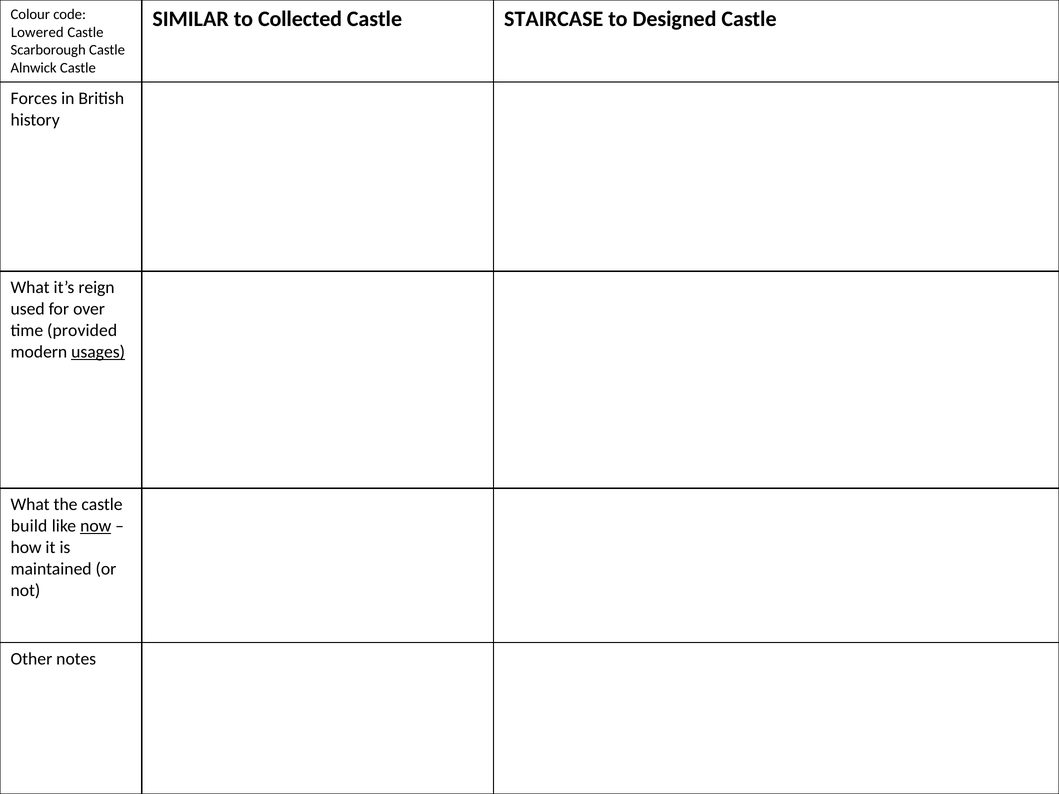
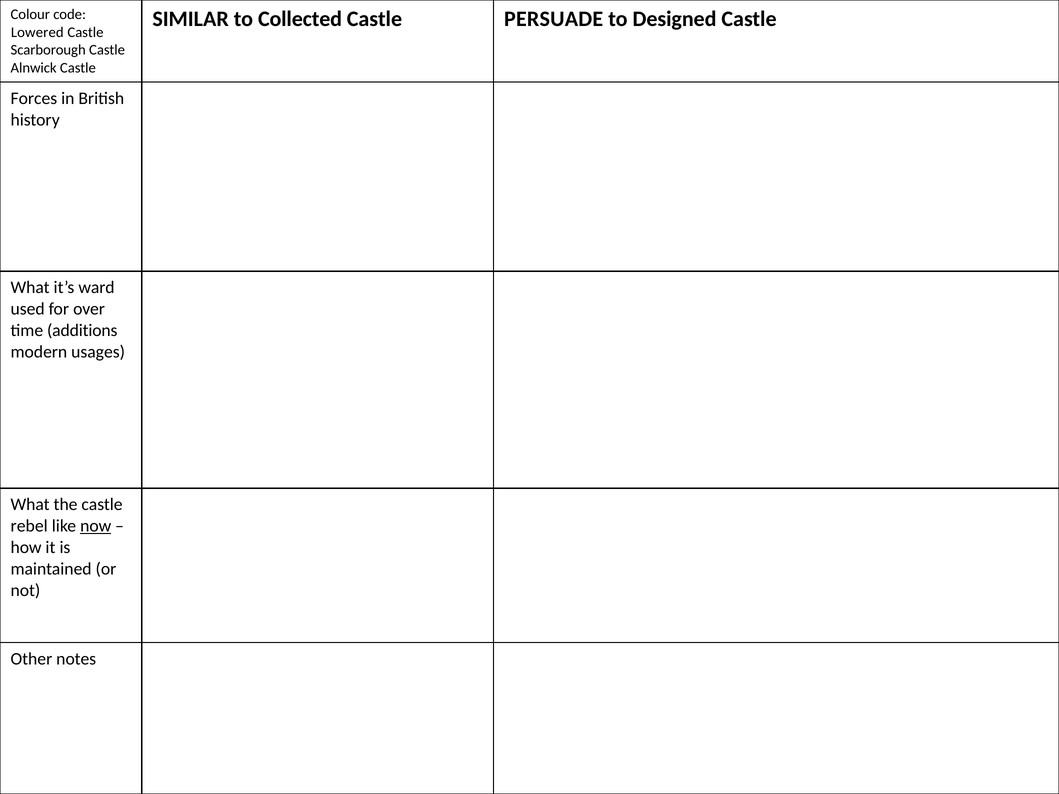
STAIRCASE: STAIRCASE -> PERSUADE
reign: reign -> ward
provided: provided -> additions
usages underline: present -> none
build: build -> rebel
